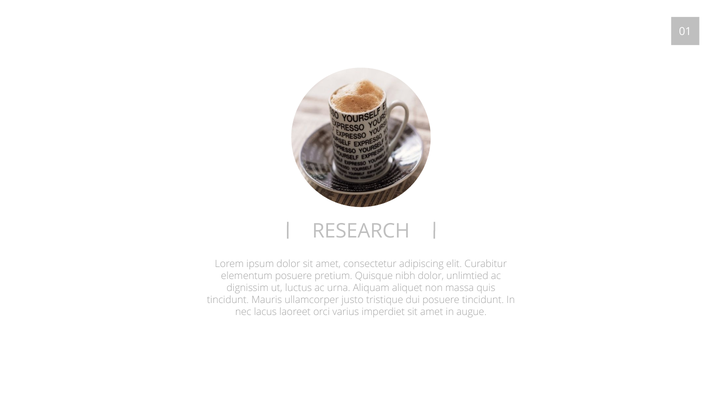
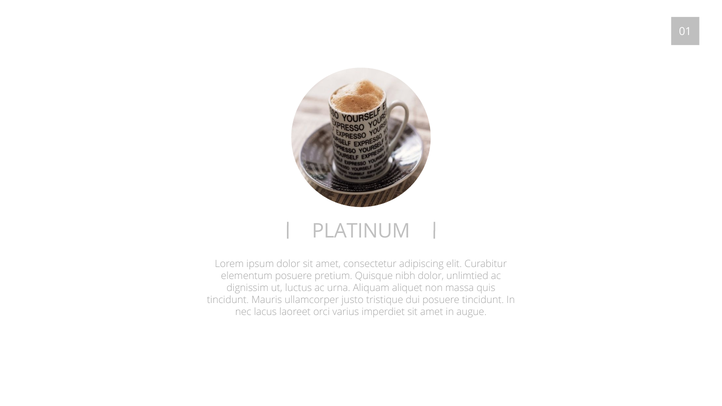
RESEARCH: RESEARCH -> PLATINUM
